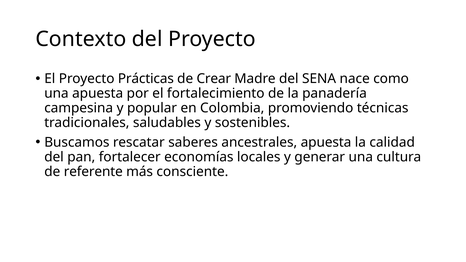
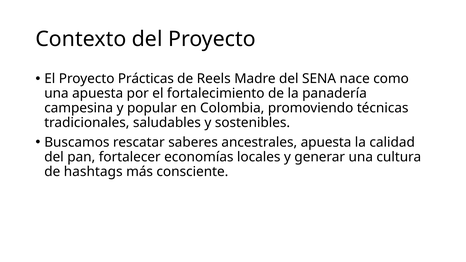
Crear: Crear -> Reels
referente: referente -> hashtags
